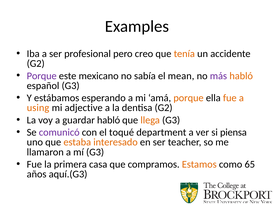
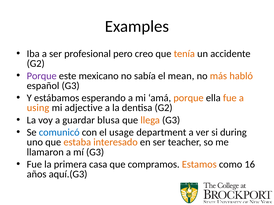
más colour: purple -> orange
guardar habló: habló -> blusa
comunicó colour: purple -> blue
toqué: toqué -> usage
piensa: piensa -> during
65: 65 -> 16
